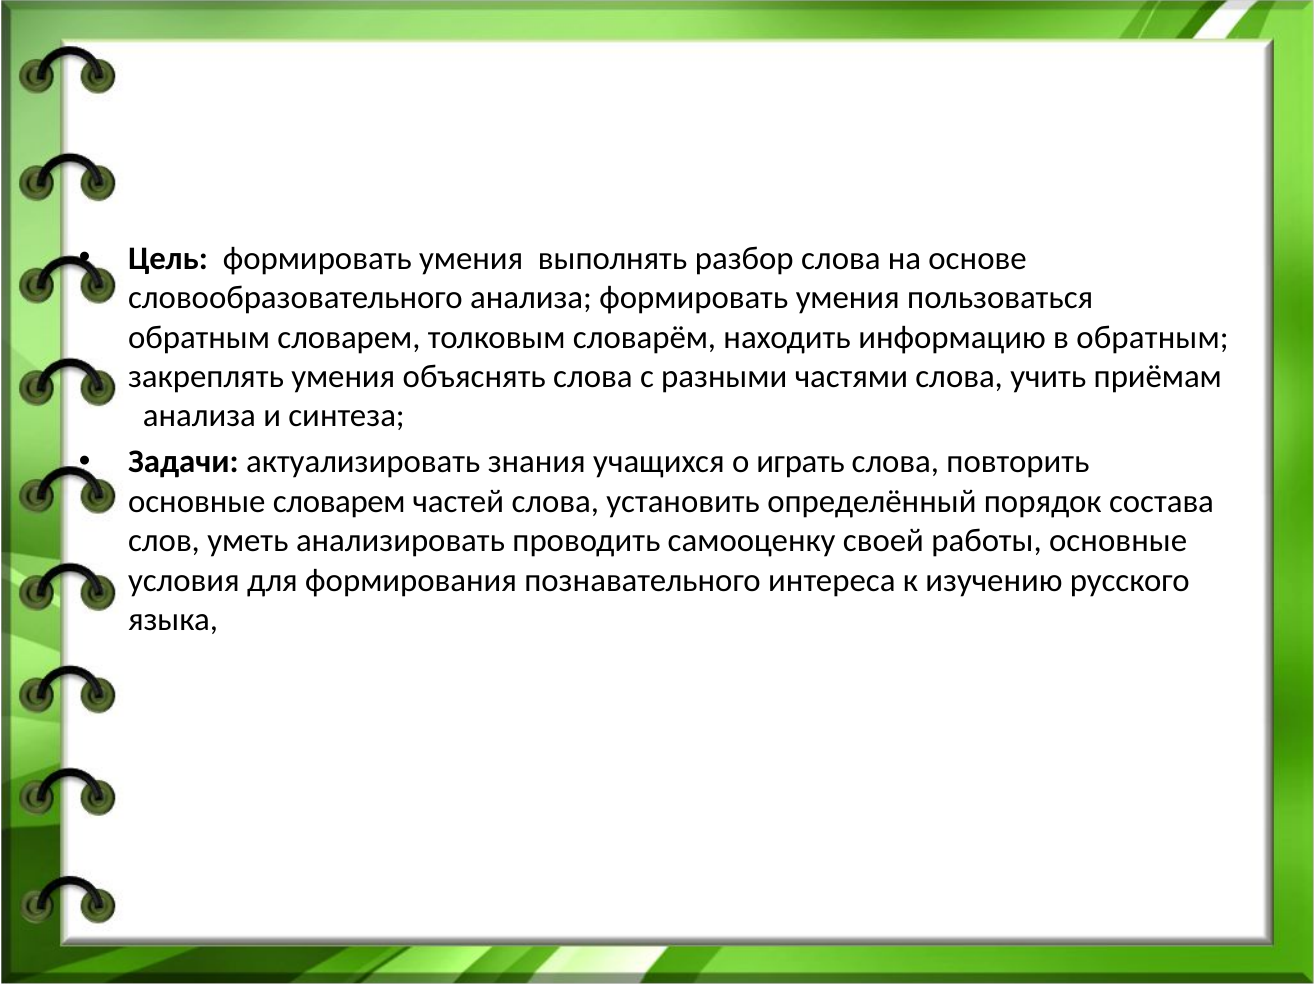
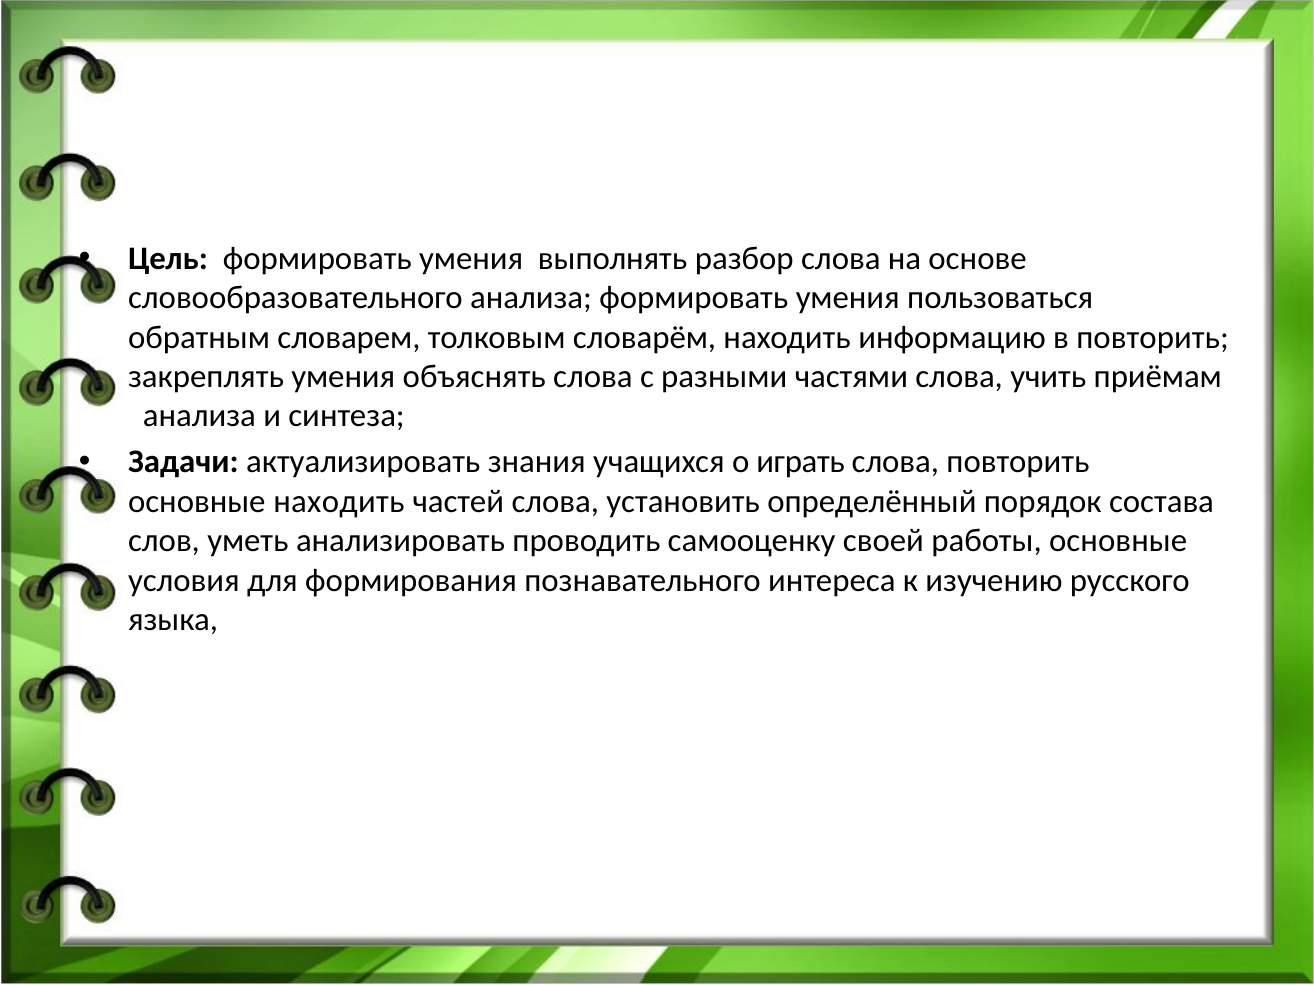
в обратным: обратным -> повторить
основные словарем: словарем -> находить
